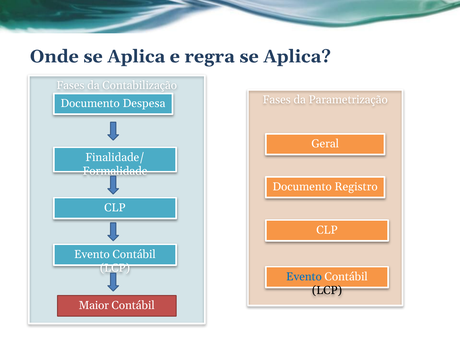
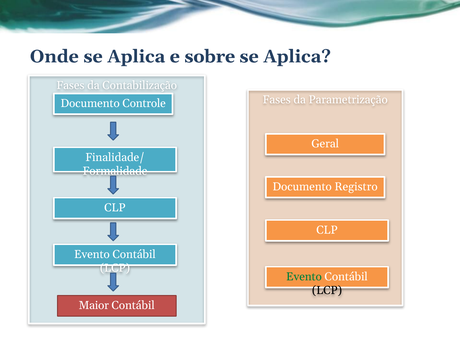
regra: regra -> sobre
Despesa: Despesa -> Controle
Evento at (304, 277) colour: blue -> green
